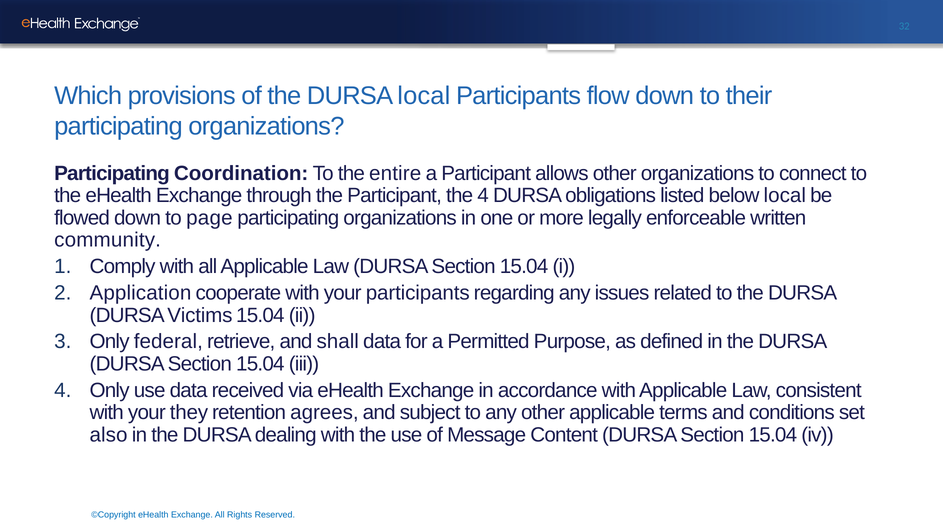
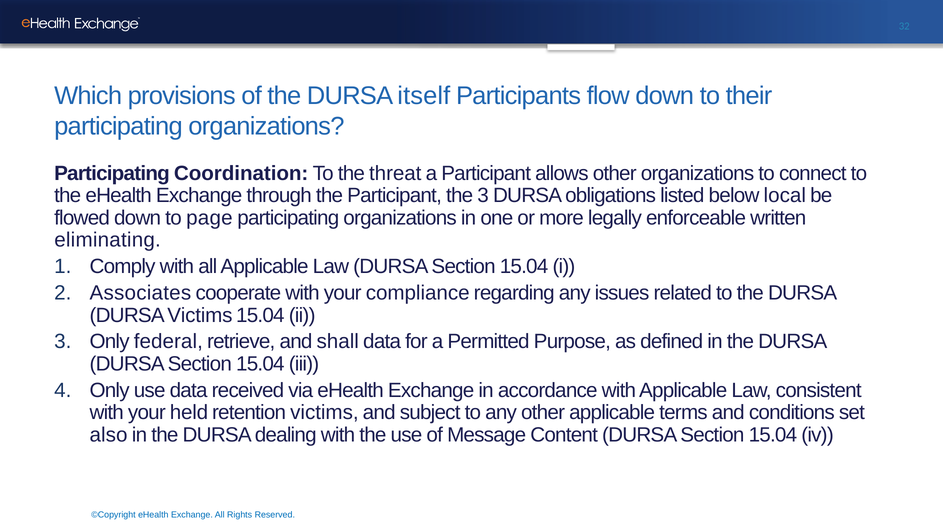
DURSA local: local -> itself
entire: entire -> threat
the 4: 4 -> 3
community: community -> eliminating
Application: Application -> Associates
your participants: participants -> compliance
they: they -> held
retention agrees: agrees -> victims
